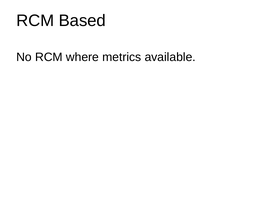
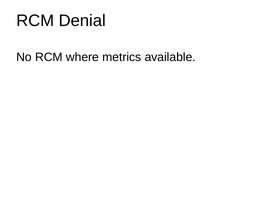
Based: Based -> Denial
